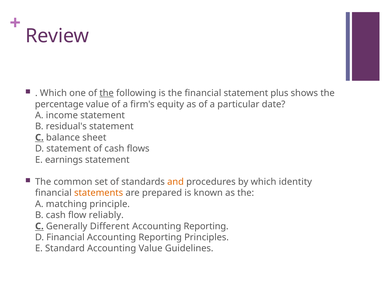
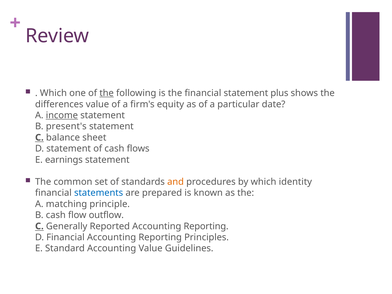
percentage: percentage -> differences
income underline: none -> present
residual's: residual's -> present's
statements colour: orange -> blue
reliably: reliably -> outflow
Different: Different -> Reported
